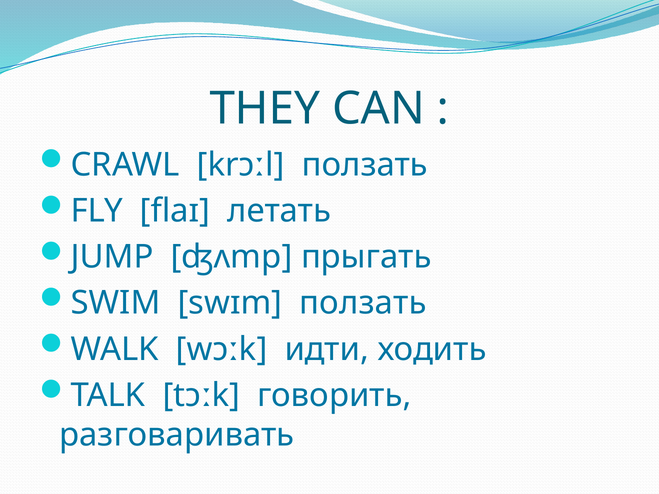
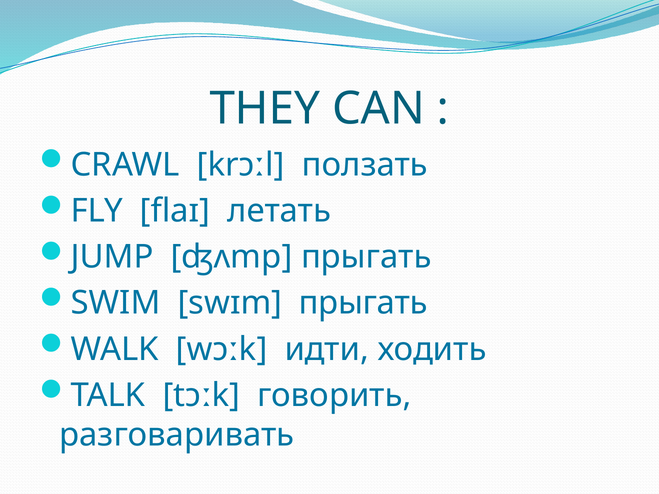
swɪm ползать: ползать -> прыгать
